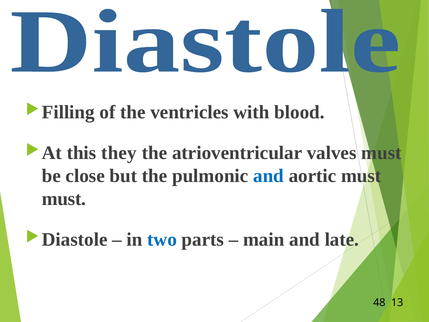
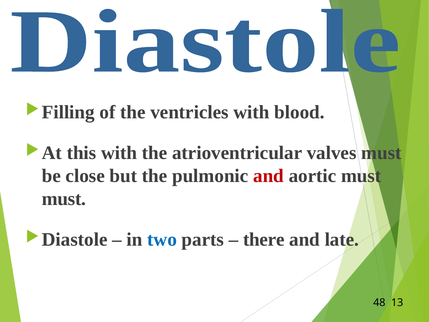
this they: they -> with
and at (269, 176) colour: blue -> red
main: main -> there
